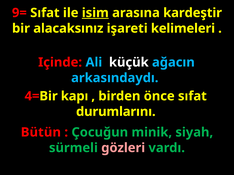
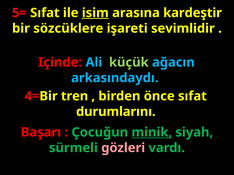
9=: 9= -> 5=
alacaksınız: alacaksınız -> sözcüklere
kelimeleri: kelimeleri -> sevimlidir
küçük colour: white -> light green
kapı: kapı -> tren
Bütün: Bütün -> Başarı
minik underline: none -> present
